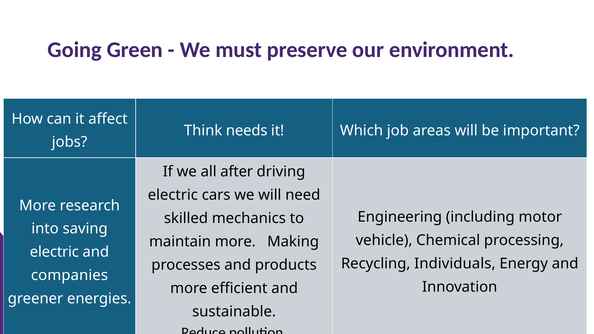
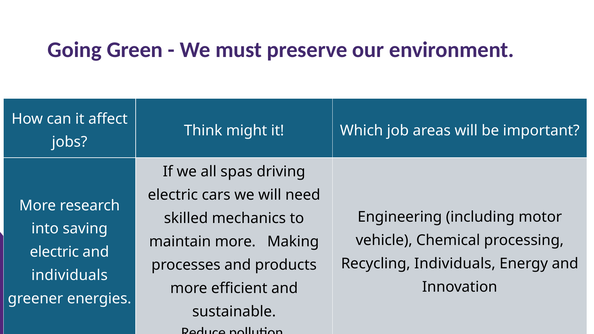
needs: needs -> might
after: after -> spas
companies at (70, 275): companies -> individuals
